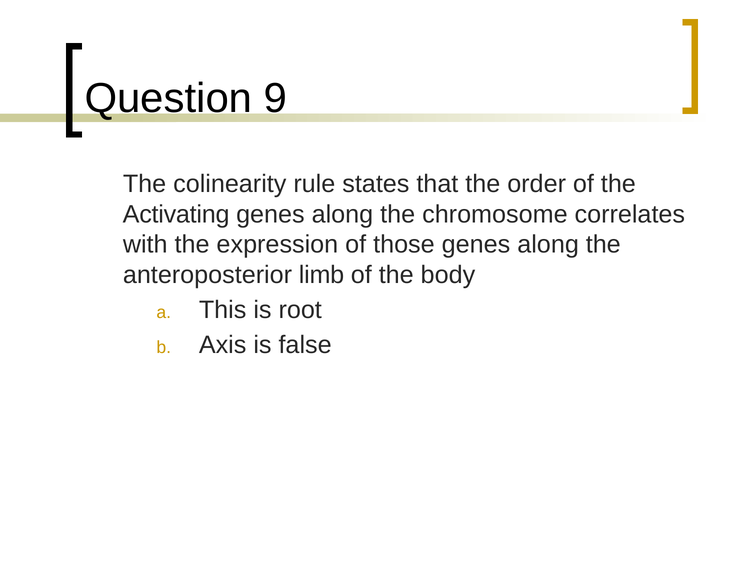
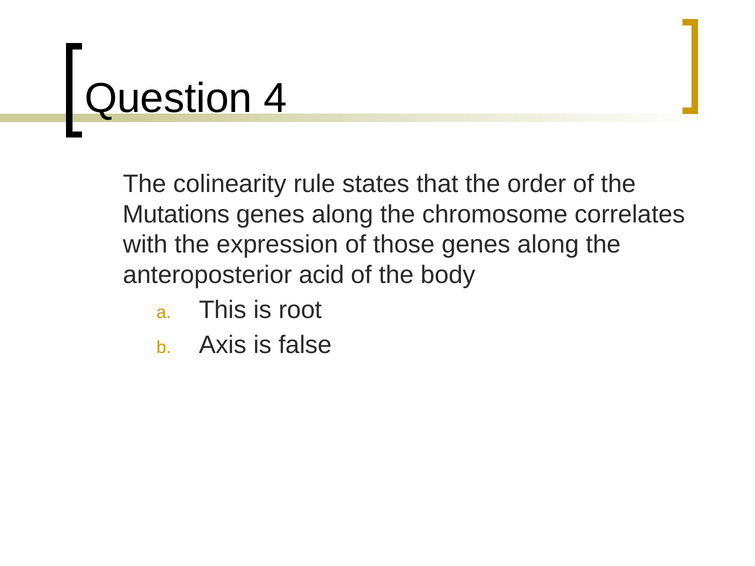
9: 9 -> 4
Activating: Activating -> Mutations
limb: limb -> acid
